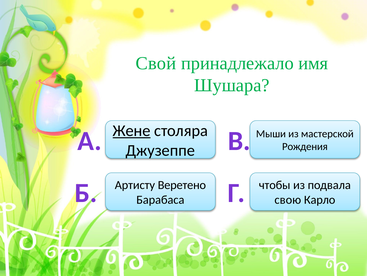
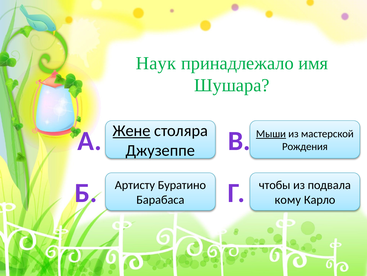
Свой: Свой -> Наук
Мыши underline: none -> present
Веретено: Веретено -> Буратино
свою: свою -> кому
